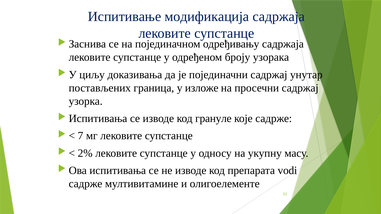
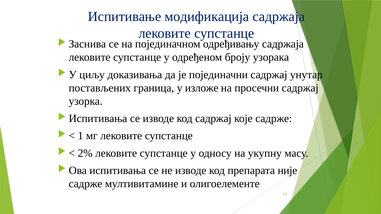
код грануле: грануле -> садржај
7: 7 -> 1
vodi: vodi -> није
